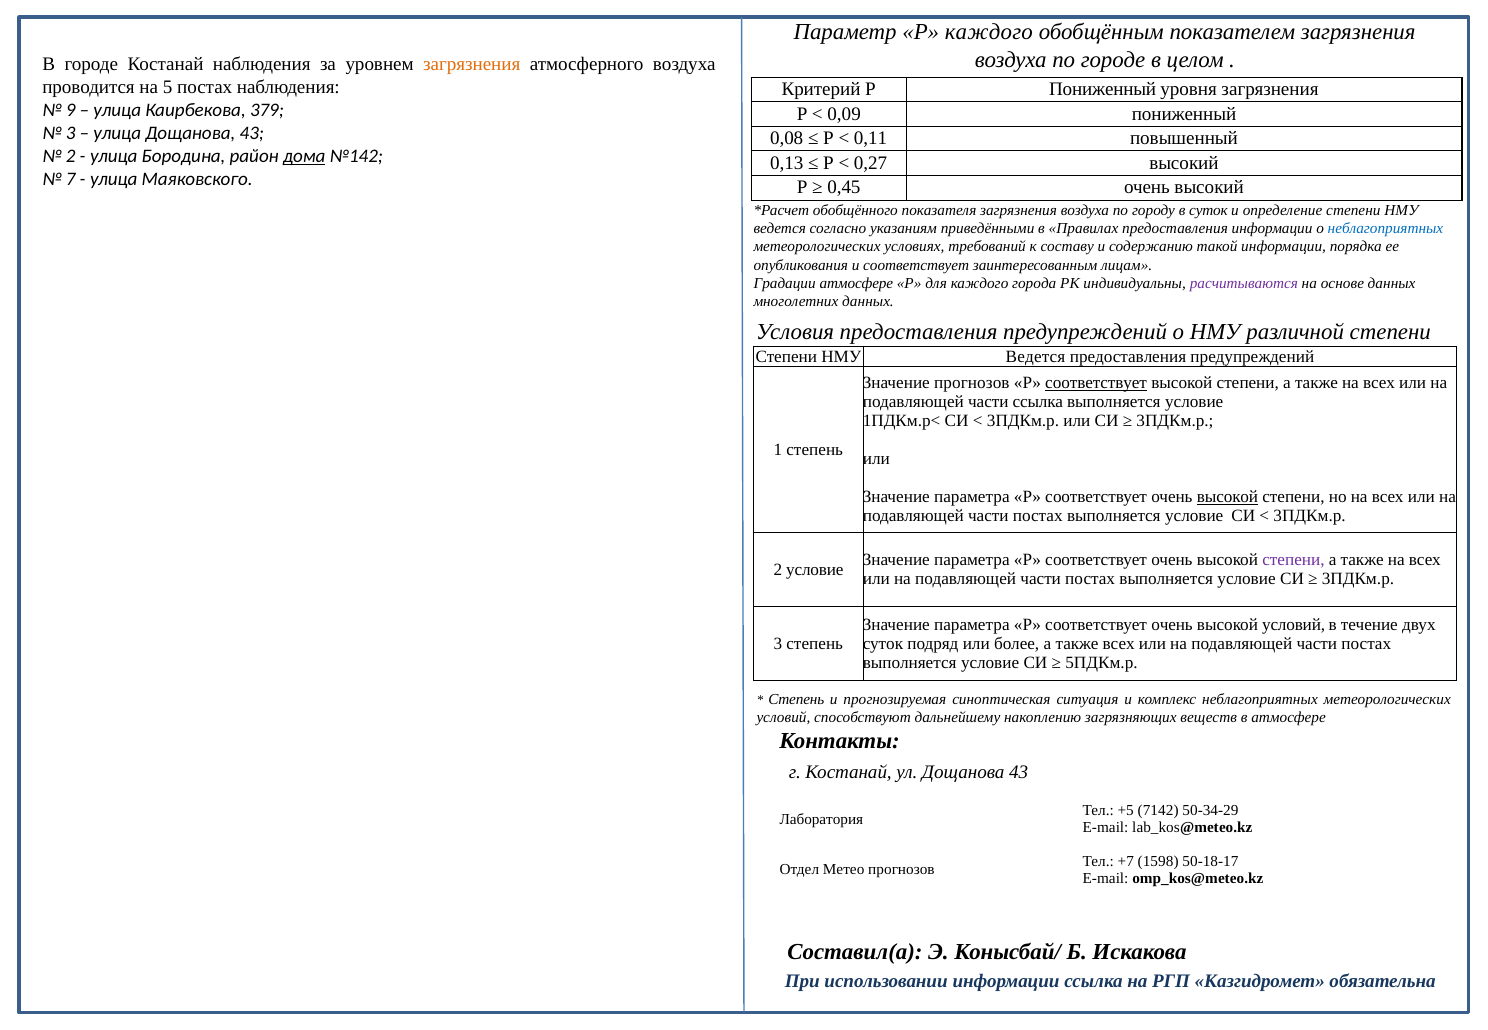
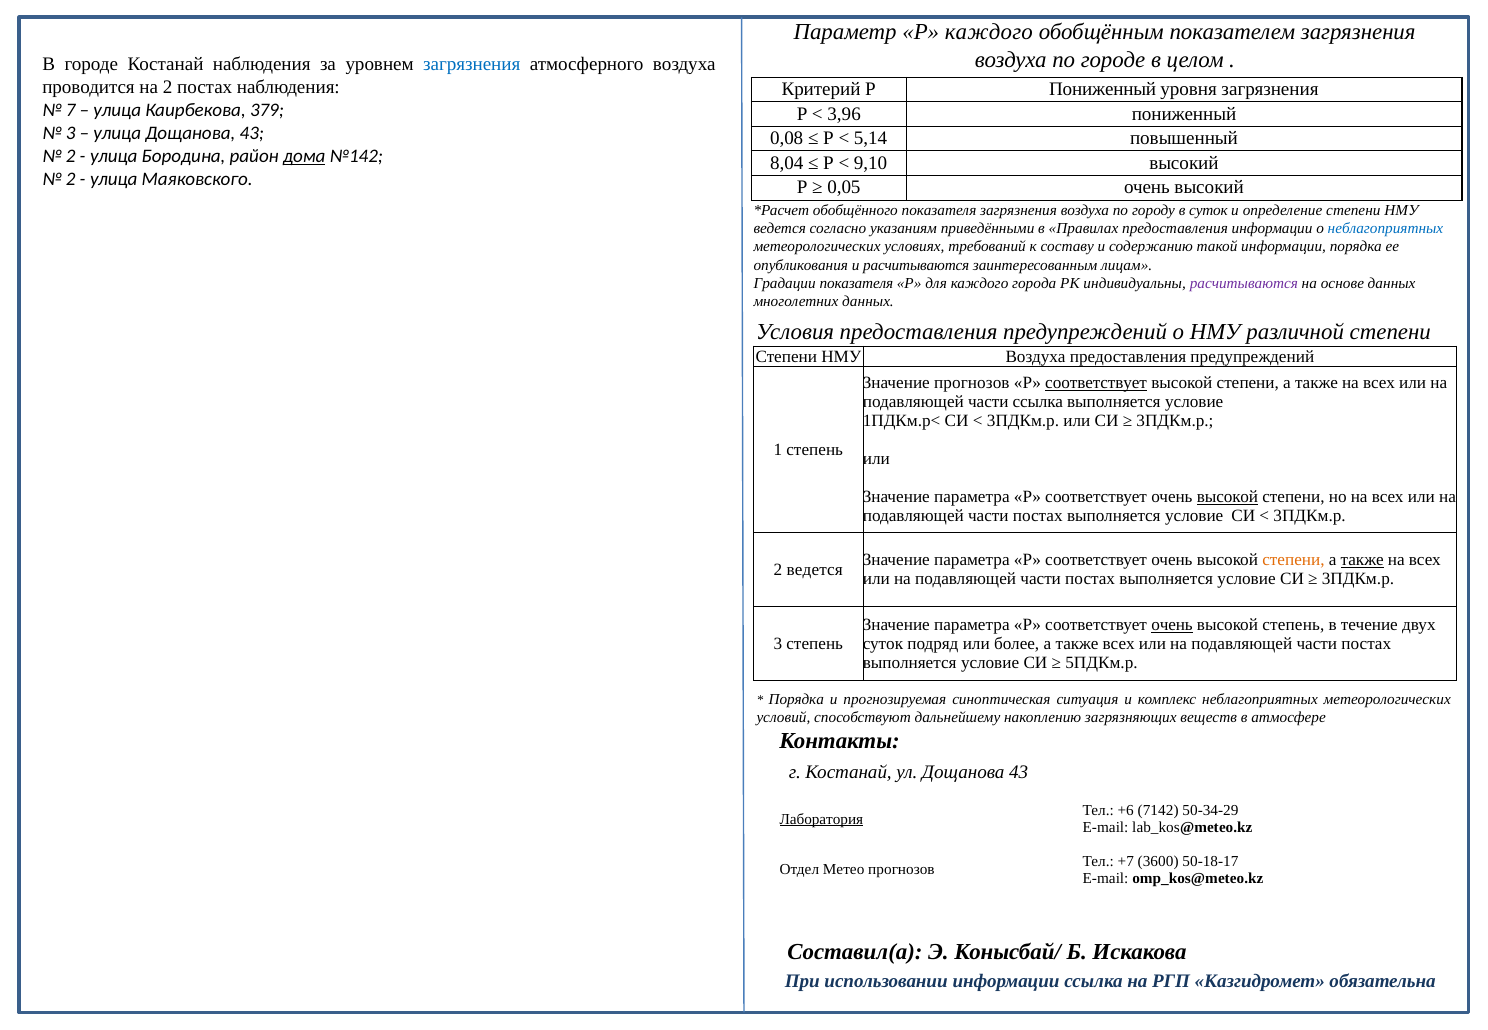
загрязнения at (472, 64) colour: orange -> blue
на 5: 5 -> 2
9: 9 -> 7
0,09: 0,09 -> 3,96
0,11: 0,11 -> 5,14
0,13: 0,13 -> 8,04
0,27: 0,27 -> 9,10
7 at (71, 179): 7 -> 2
0,45: 0,45 -> 0,05
и соответствует: соответствует -> расчитываются
Градации атмосфере: атмосфере -> показателя
Ведется at (1035, 357): Ведется -> Воздуха
степени at (1293, 560) colour: purple -> orange
также at (1362, 560) underline: none -> present
2 условие: условие -> ведется
очень at (1172, 625) underline: none -> present
высокой условий: условий -> степень
Степень at (796, 700): Степень -> Порядка
+5: +5 -> +6
Лаборатория underline: none -> present
1598: 1598 -> 3600
